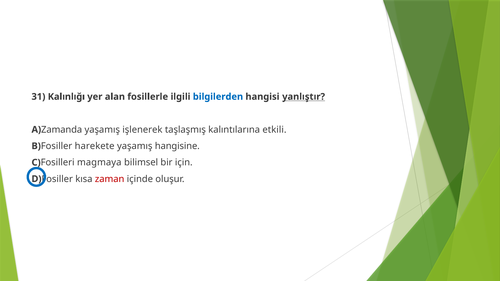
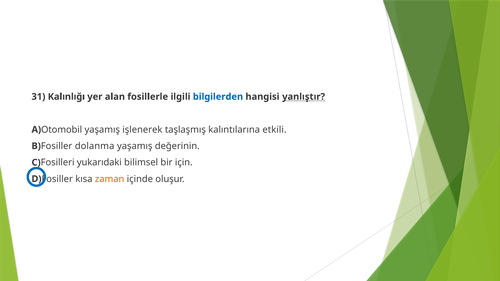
Zamanda: Zamanda -> Otomobil
harekete: harekete -> dolanma
hangisine: hangisine -> değerinin
magmaya: magmaya -> yukarıdaki
zaman colour: red -> orange
